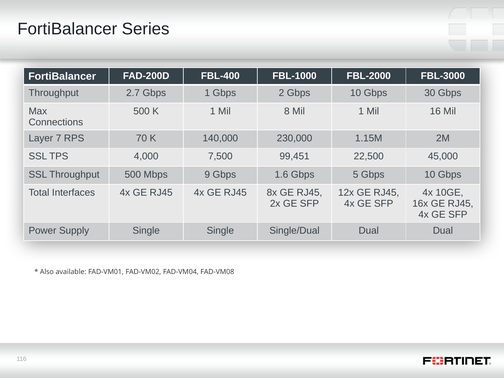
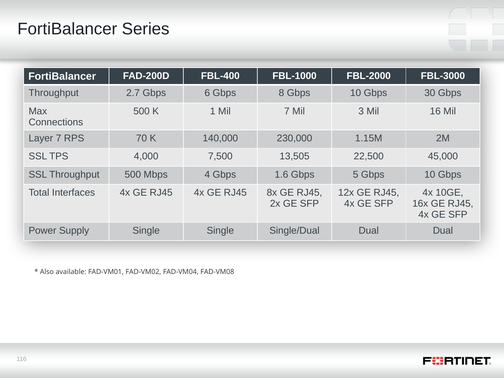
Gbps 1: 1 -> 6
2: 2 -> 8
Mil 8: 8 -> 7
Mil 1: 1 -> 3
99,451: 99,451 -> 13,505
9: 9 -> 4
